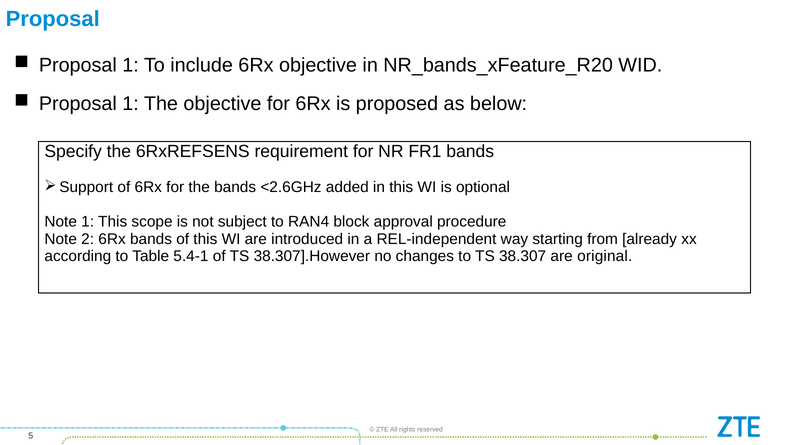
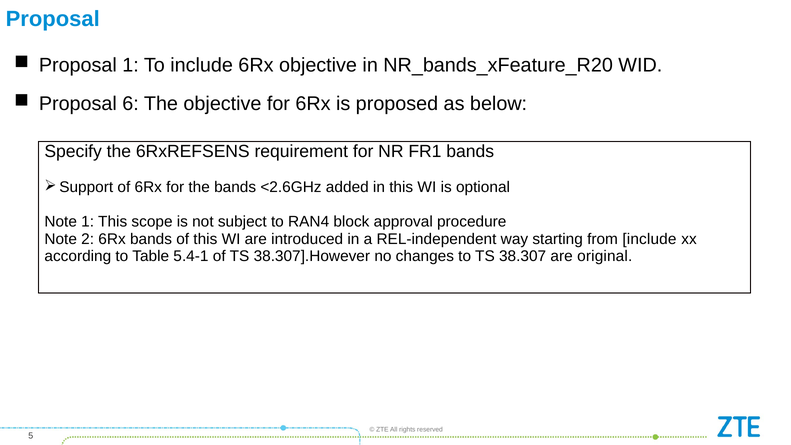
1 at (131, 104): 1 -> 6
from already: already -> include
